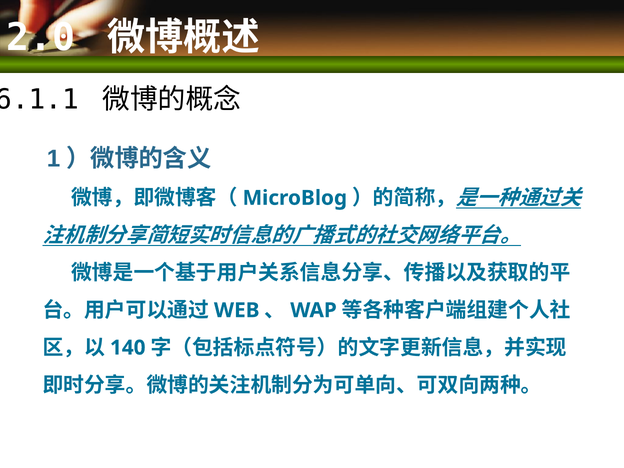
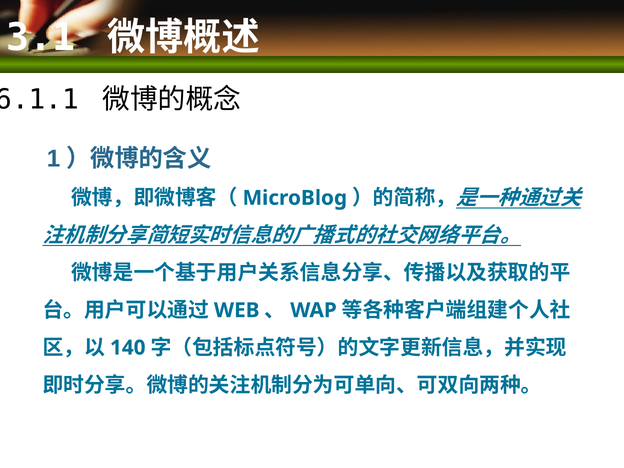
2.0: 2.0 -> 3.1
